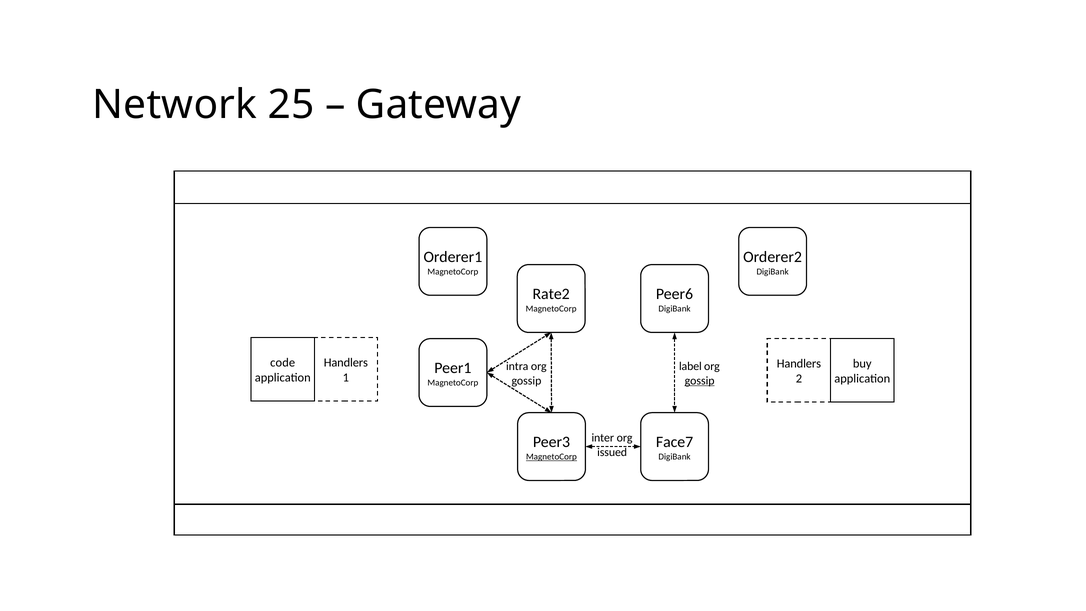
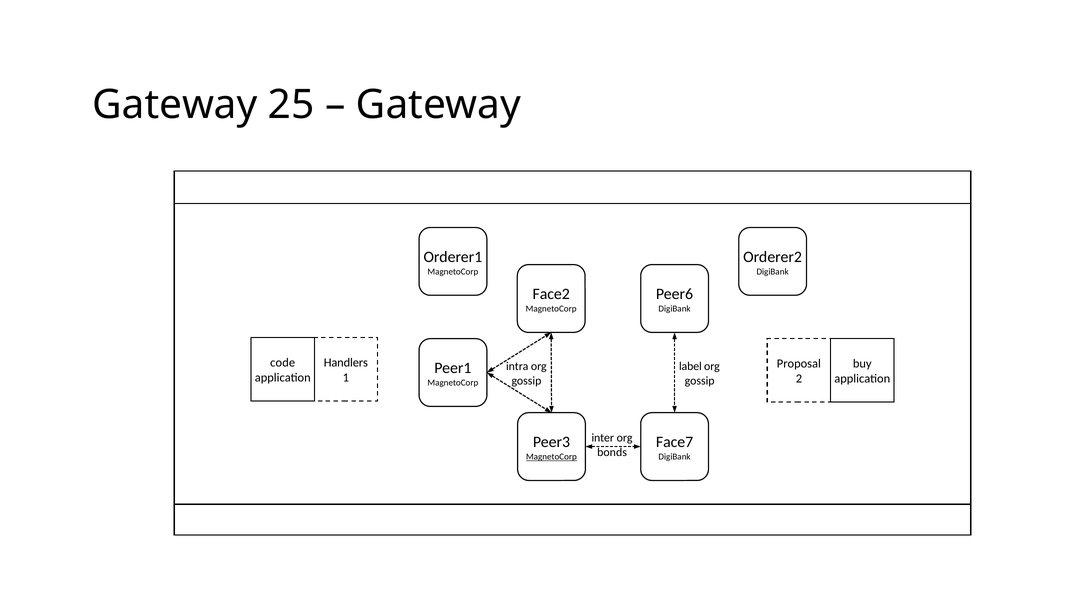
Network at (175, 105): Network -> Gateway
Rate2: Rate2 -> Face2
Handlers at (799, 364): Handlers -> Proposal
gossip at (700, 381) underline: present -> none
issued: issued -> bonds
